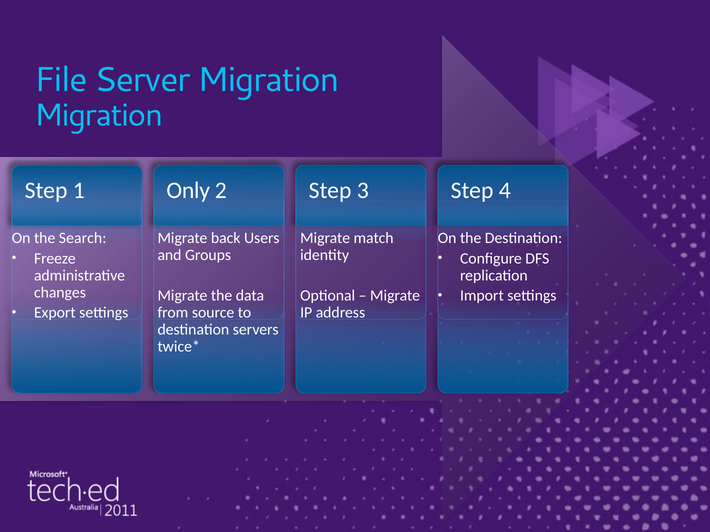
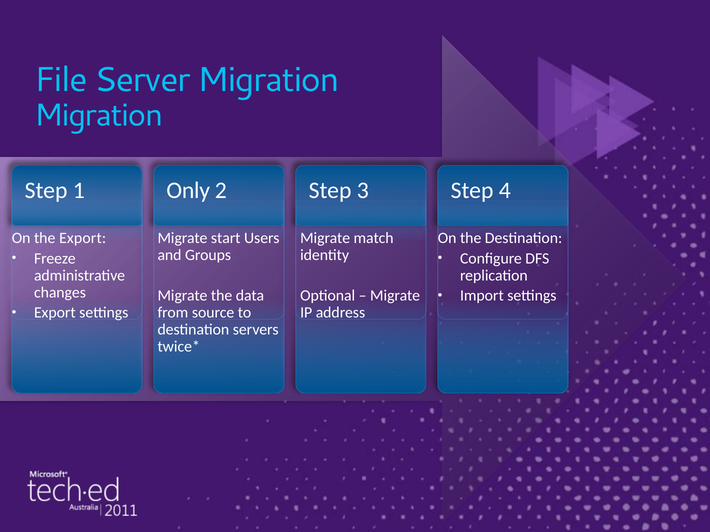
the Search: Search -> Export
back: back -> start
